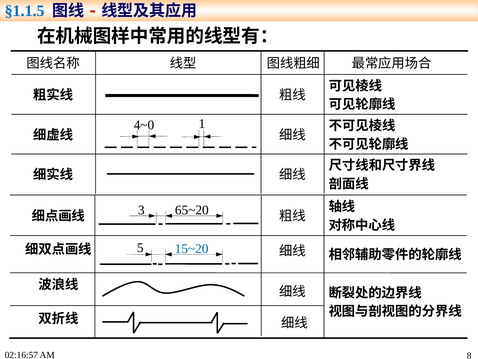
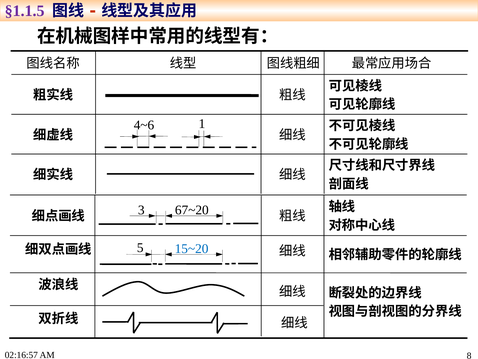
§1.1.5 colour: blue -> purple
4~0: 4~0 -> 4~6
65~20: 65~20 -> 67~20
